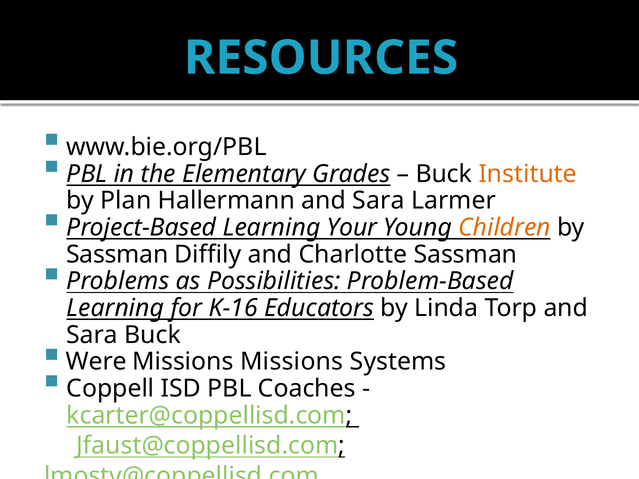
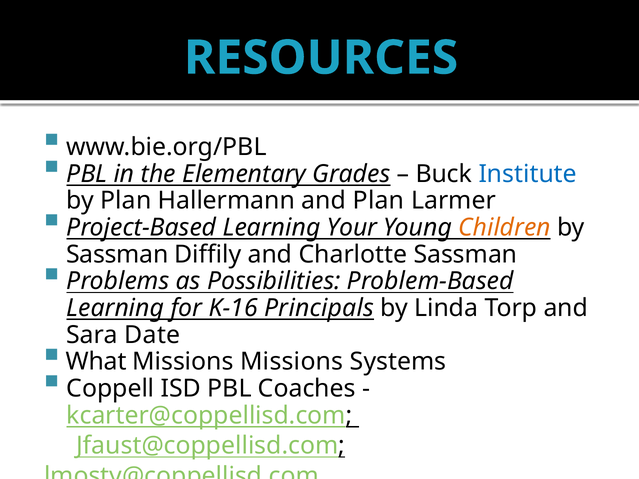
Institute colour: orange -> blue
Hallermann and Sara: Sara -> Plan
Educators: Educators -> Principals
Sara Buck: Buck -> Date
Were: Were -> What
